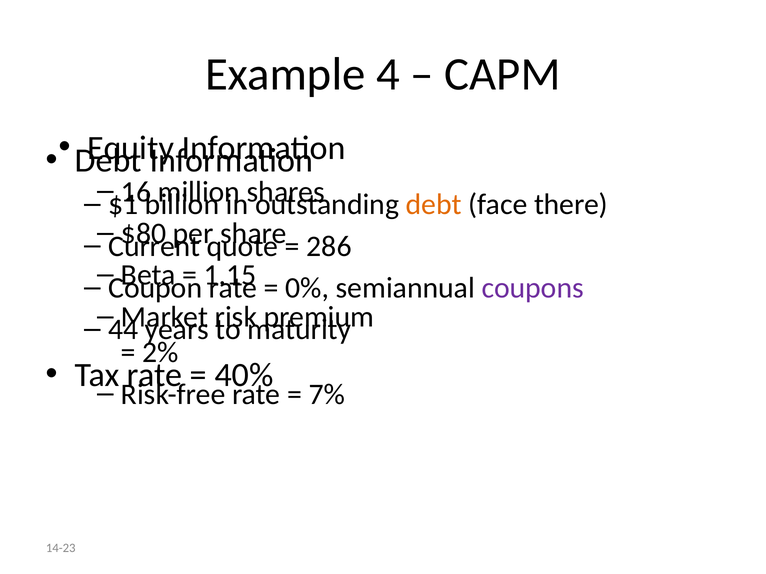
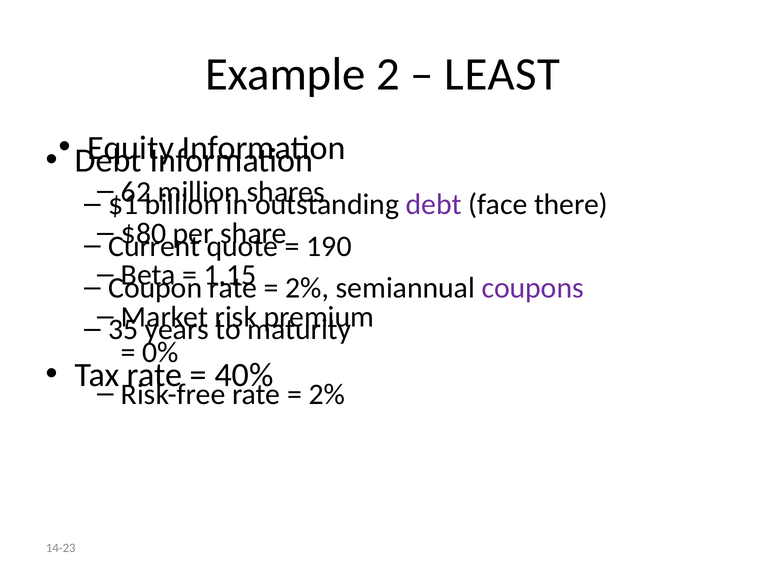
4: 4 -> 2
CAPM: CAPM -> LEAST
16: 16 -> 62
debt at (434, 205) colour: orange -> purple
286: 286 -> 190
0% at (307, 288): 0% -> 2%
44: 44 -> 35
2%: 2% -> 0%
7% at (327, 395): 7% -> 2%
